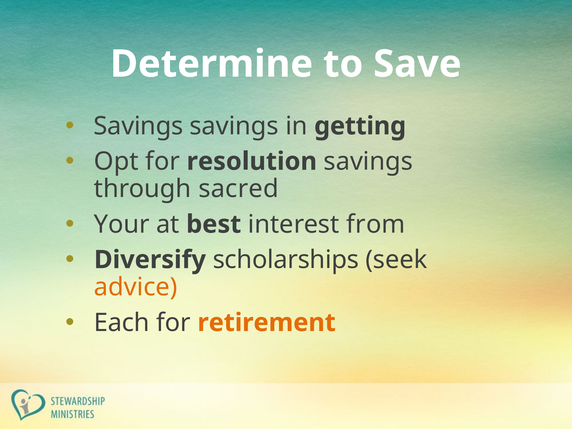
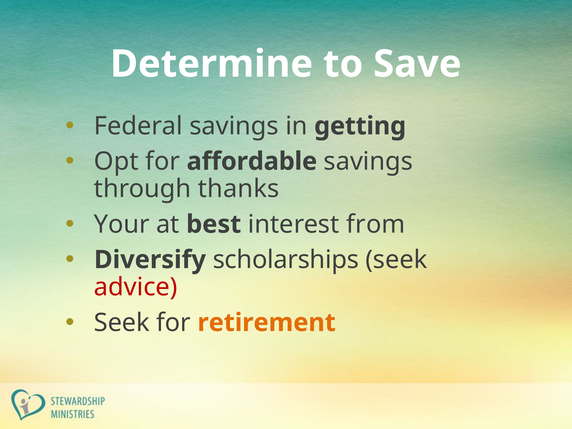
Savings at (138, 126): Savings -> Federal
resolution: resolution -> affordable
sacred: sacred -> thanks
advice colour: orange -> red
Each at (122, 323): Each -> Seek
